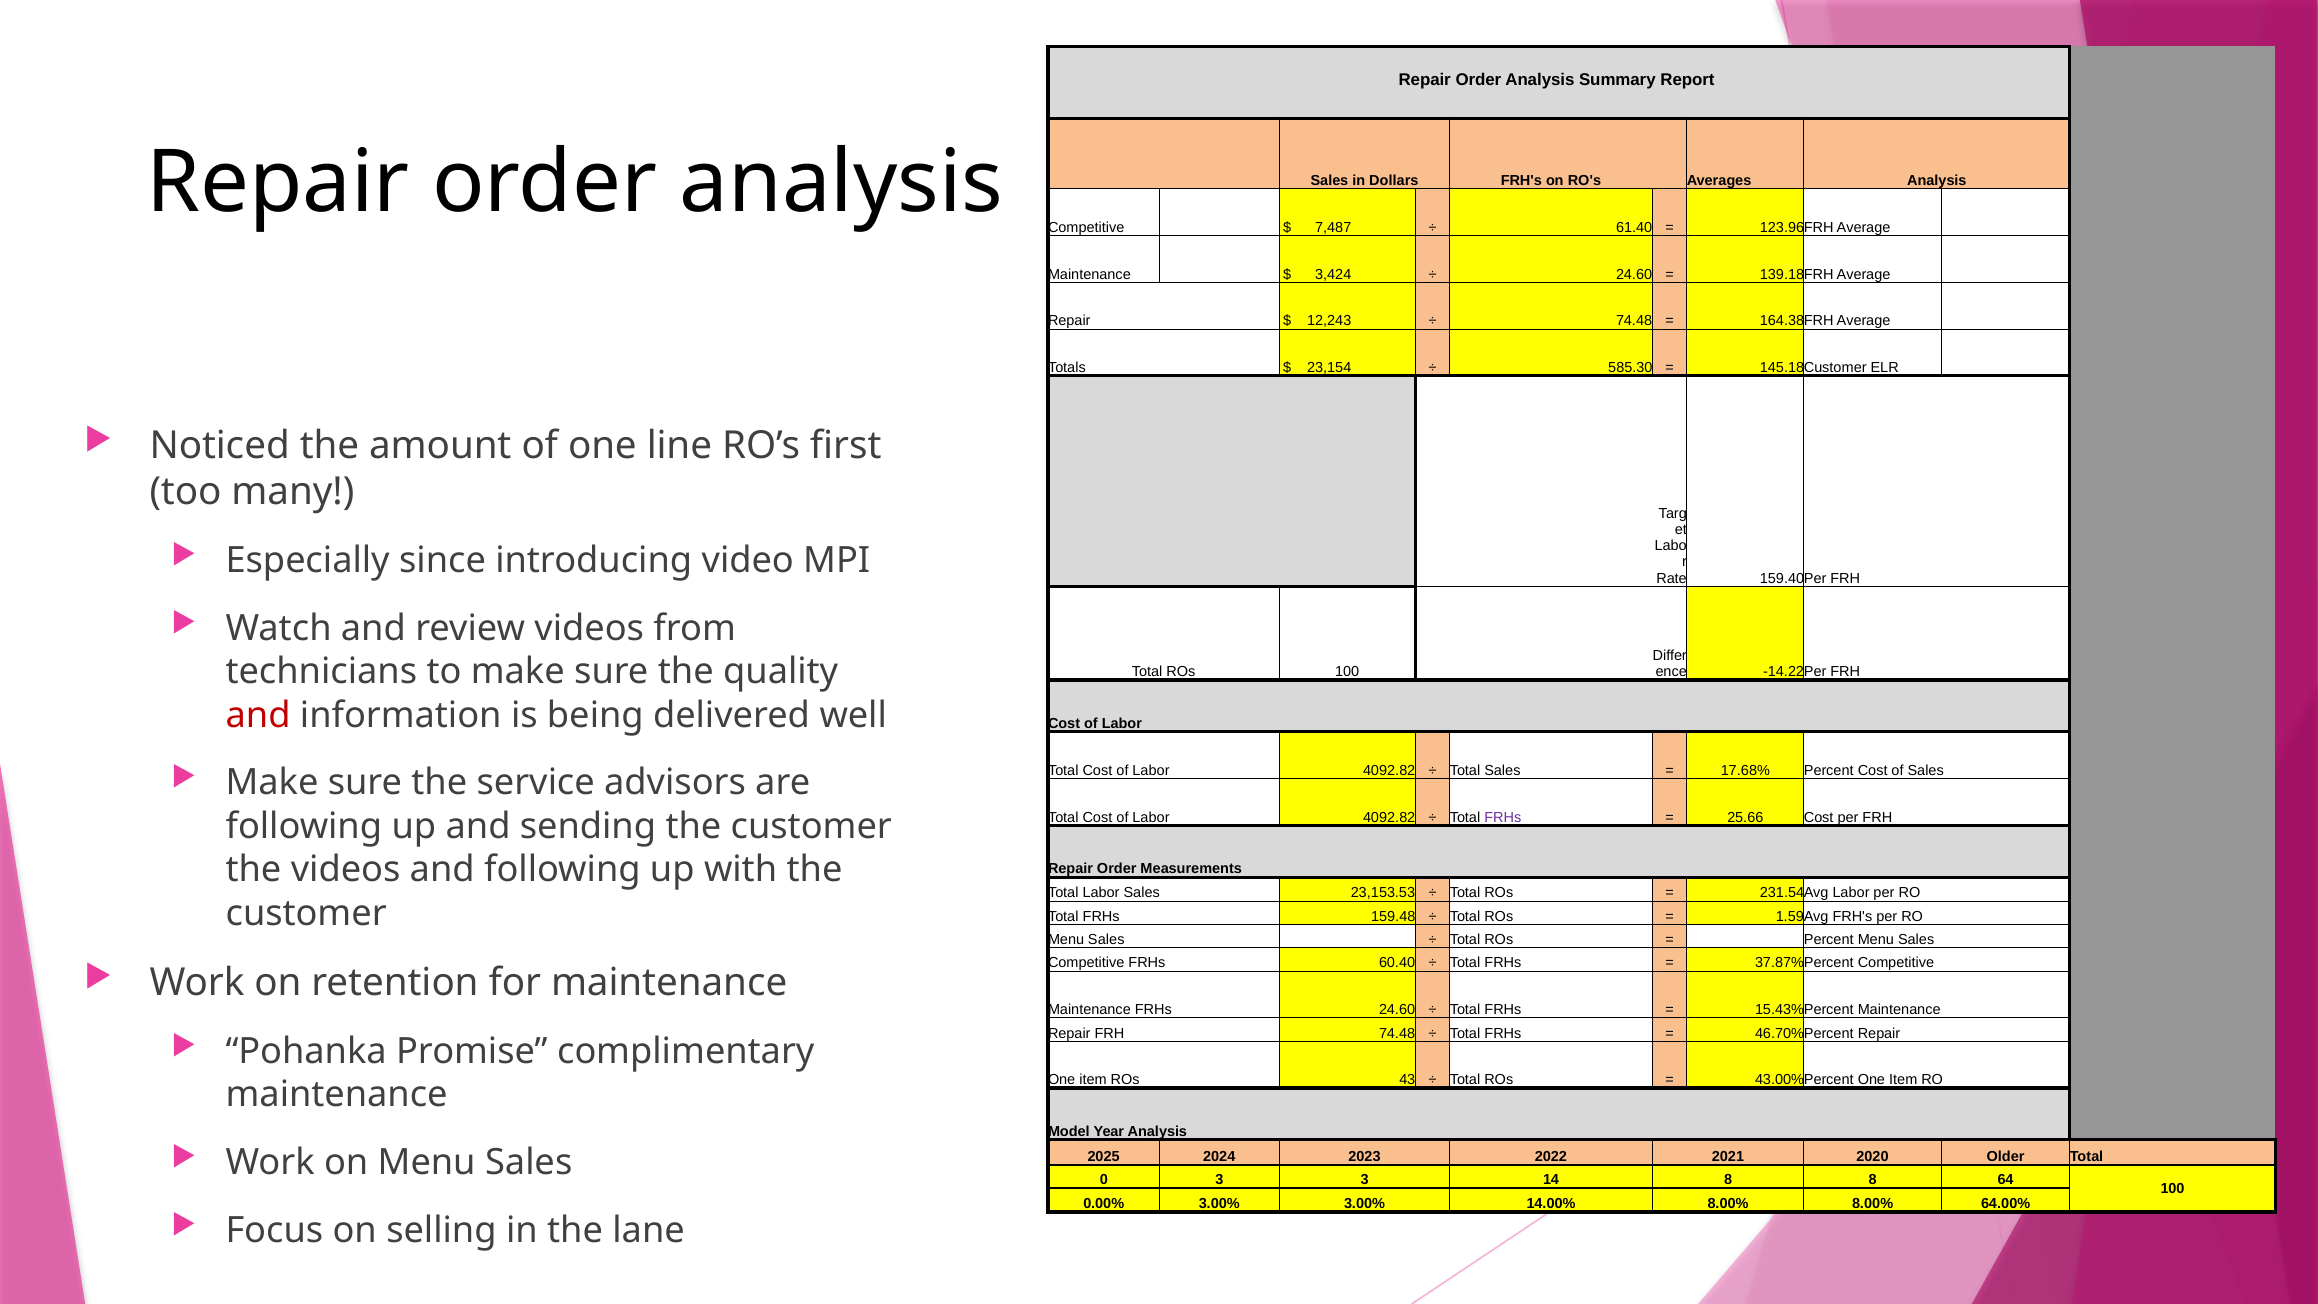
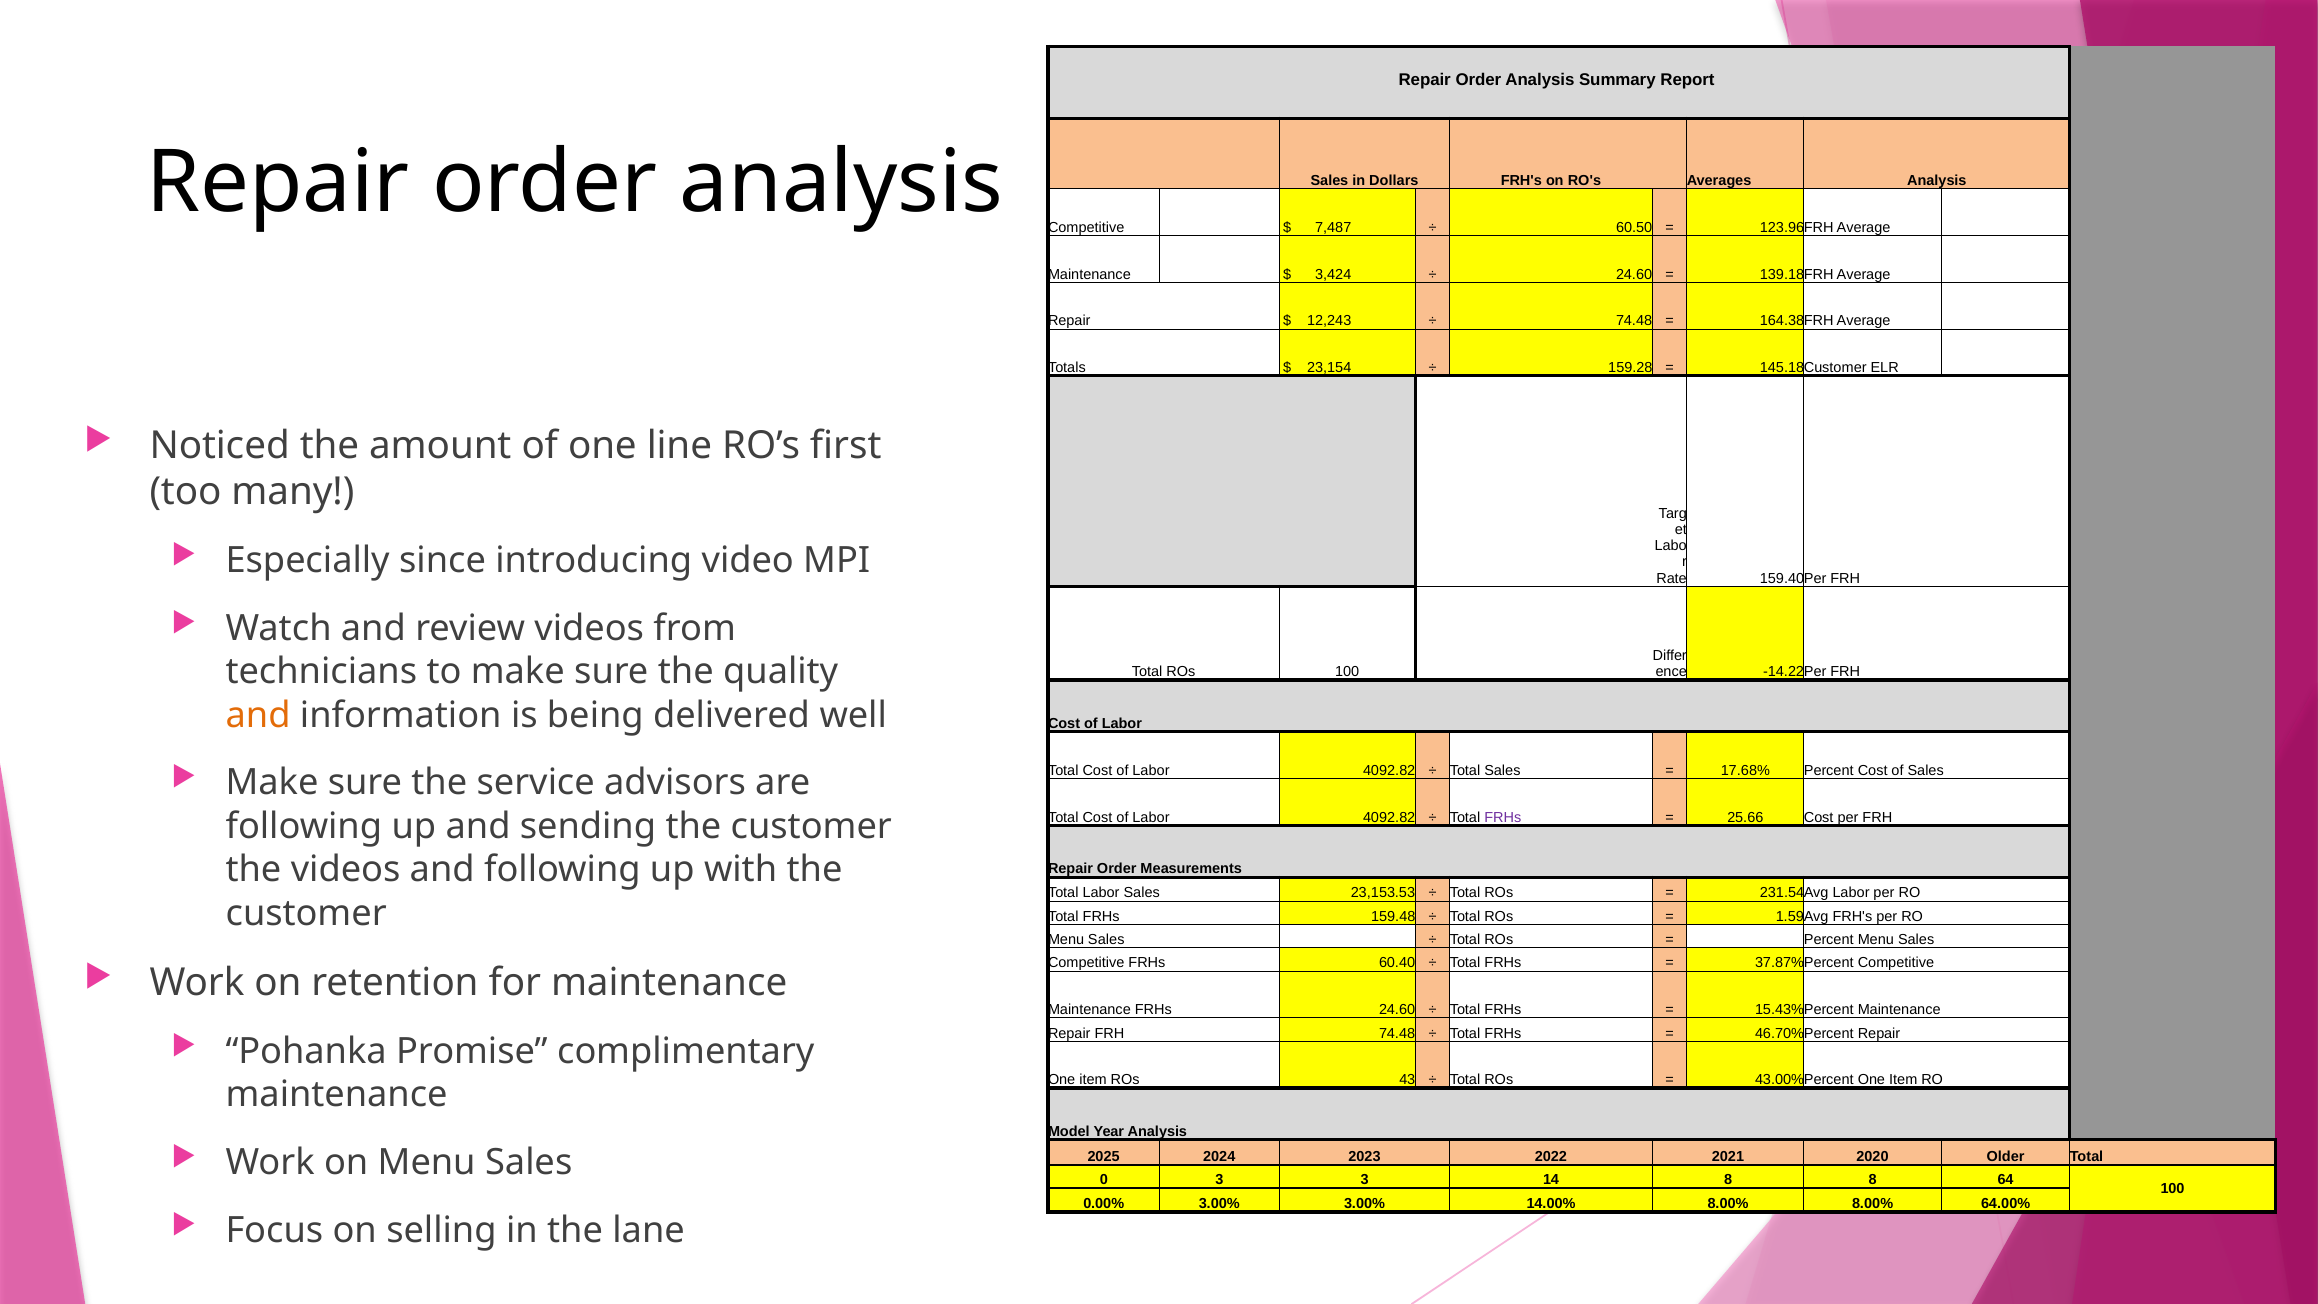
61.40: 61.40 -> 60.50
585.30: 585.30 -> 159.28
and at (258, 715) colour: red -> orange
